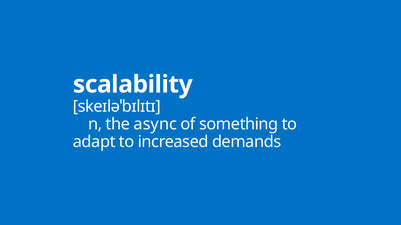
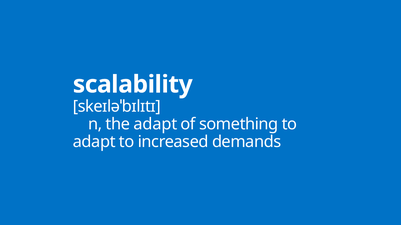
the async: async -> adapt
